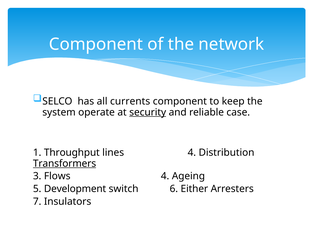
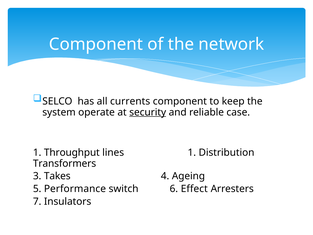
lines 4: 4 -> 1
Transformers underline: present -> none
Flows: Flows -> Takes
Development: Development -> Performance
Either: Either -> Effect
